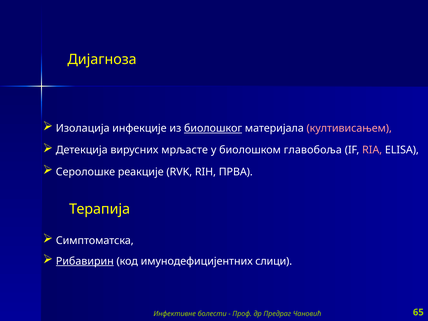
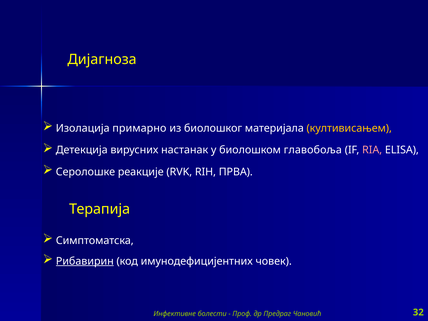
инфекције: инфекције -> примарно
биолошког underline: present -> none
култивисањем colour: pink -> yellow
мрљасте: мрљасте -> настанак
слици: слици -> човек
65: 65 -> 32
